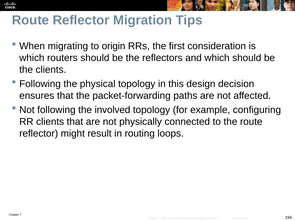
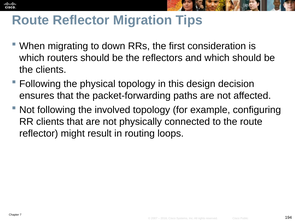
origin: origin -> down
